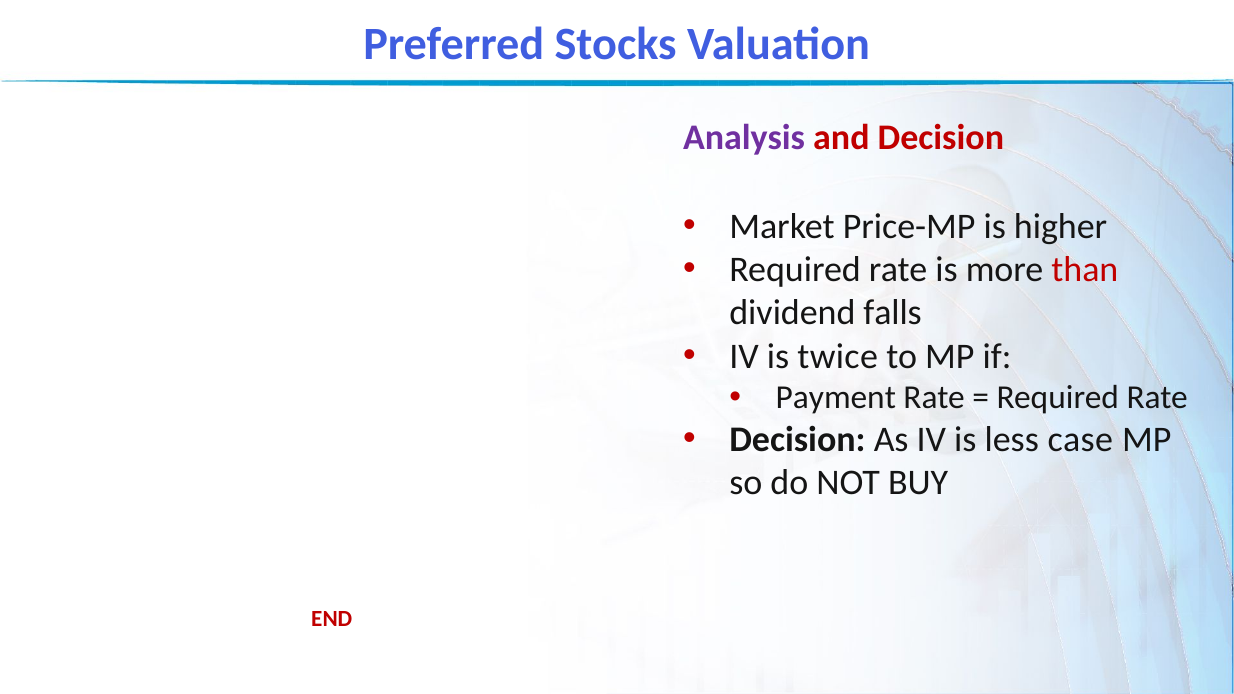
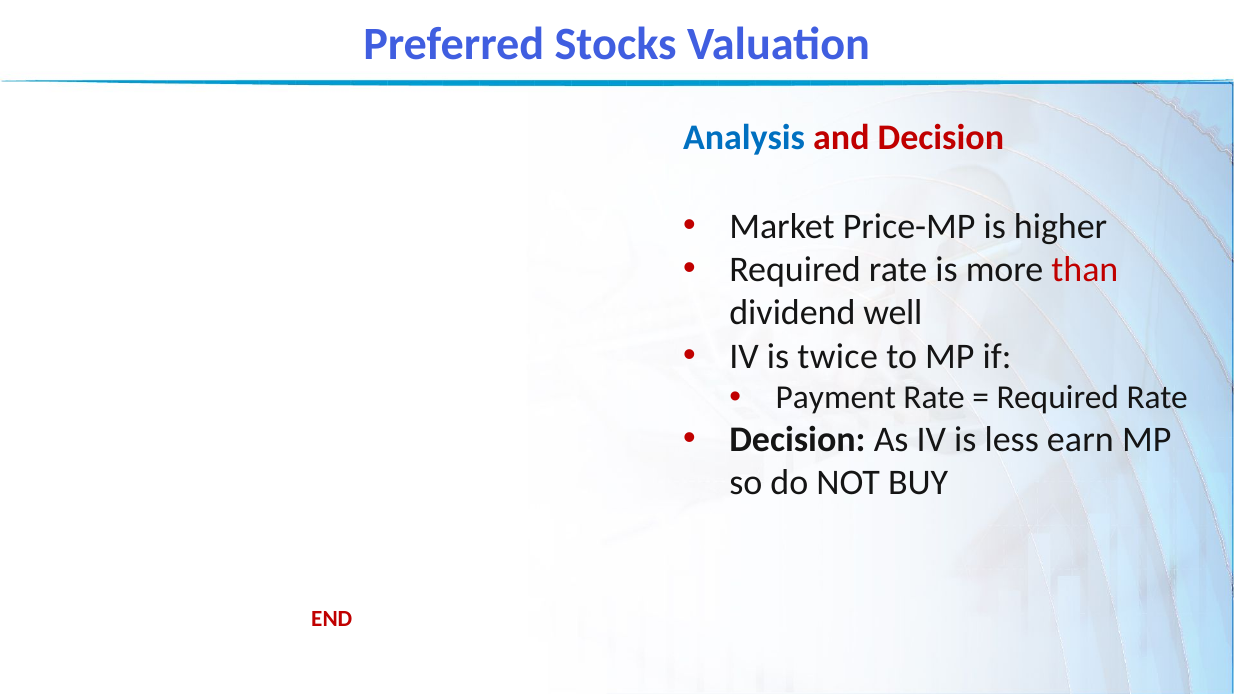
Analysis colour: purple -> blue
falls: falls -> well
case: case -> earn
